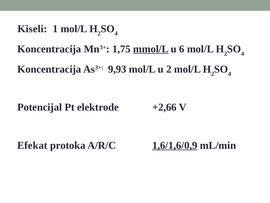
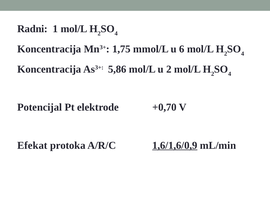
Kiseli: Kiseli -> Radni
mmol/L underline: present -> none
9,93: 9,93 -> 5,86
+2,66: +2,66 -> +0,70
